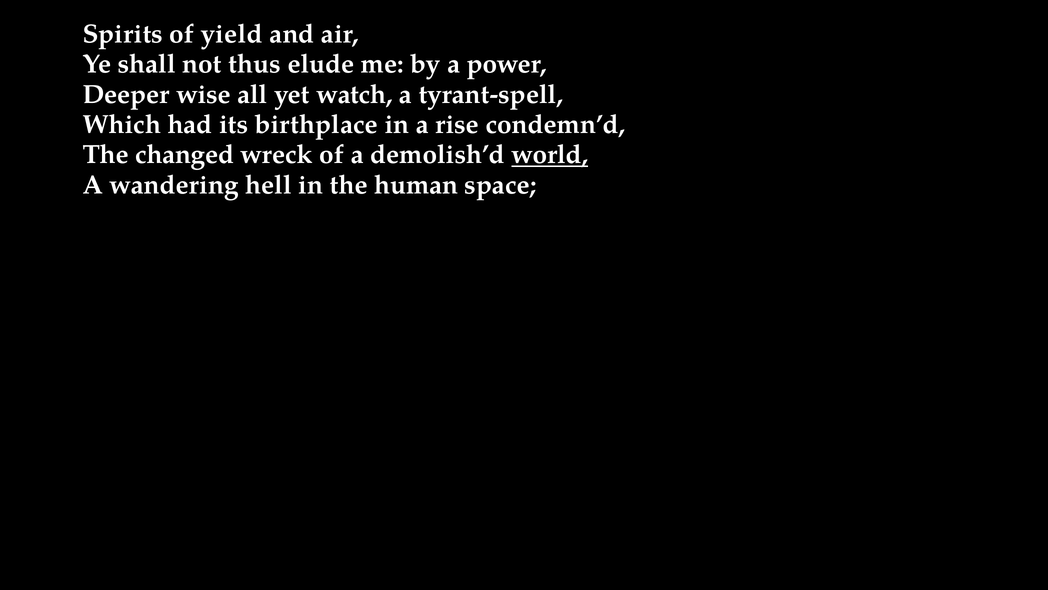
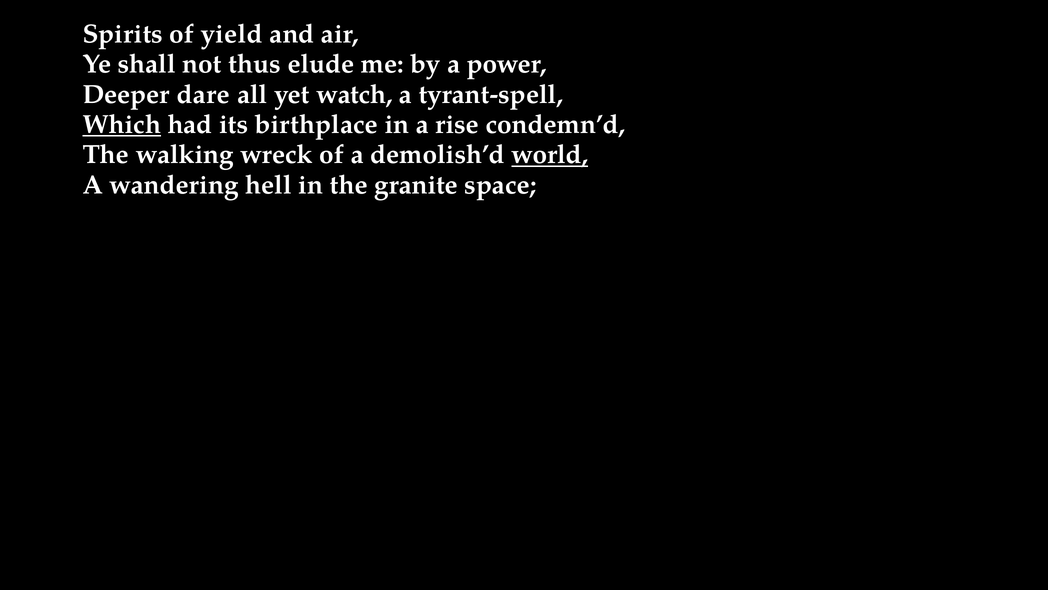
wise: wise -> dare
Which underline: none -> present
changed: changed -> walking
human: human -> granite
